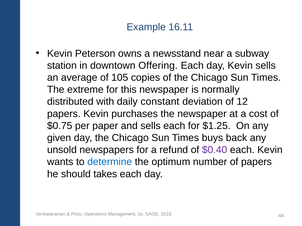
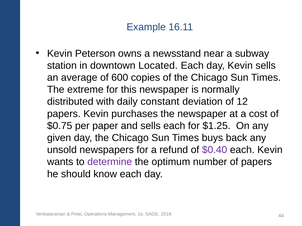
Offering: Offering -> Located
105: 105 -> 600
determine colour: blue -> purple
takes: takes -> know
